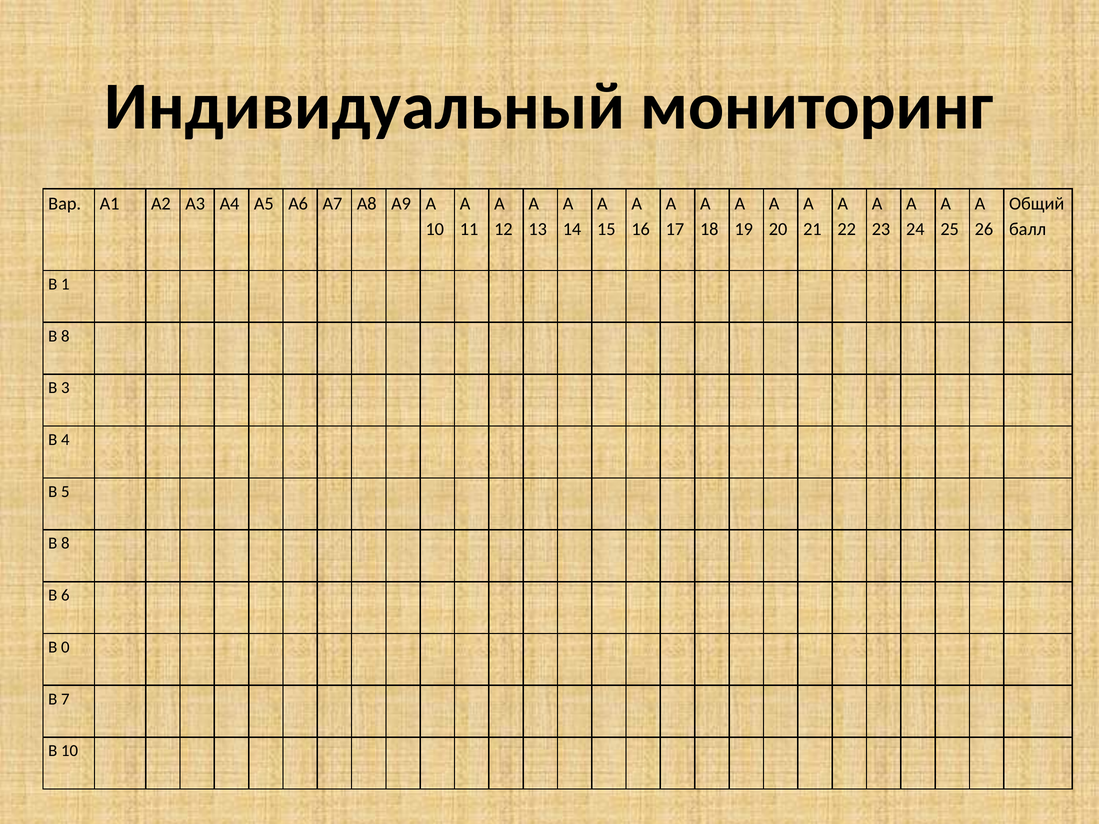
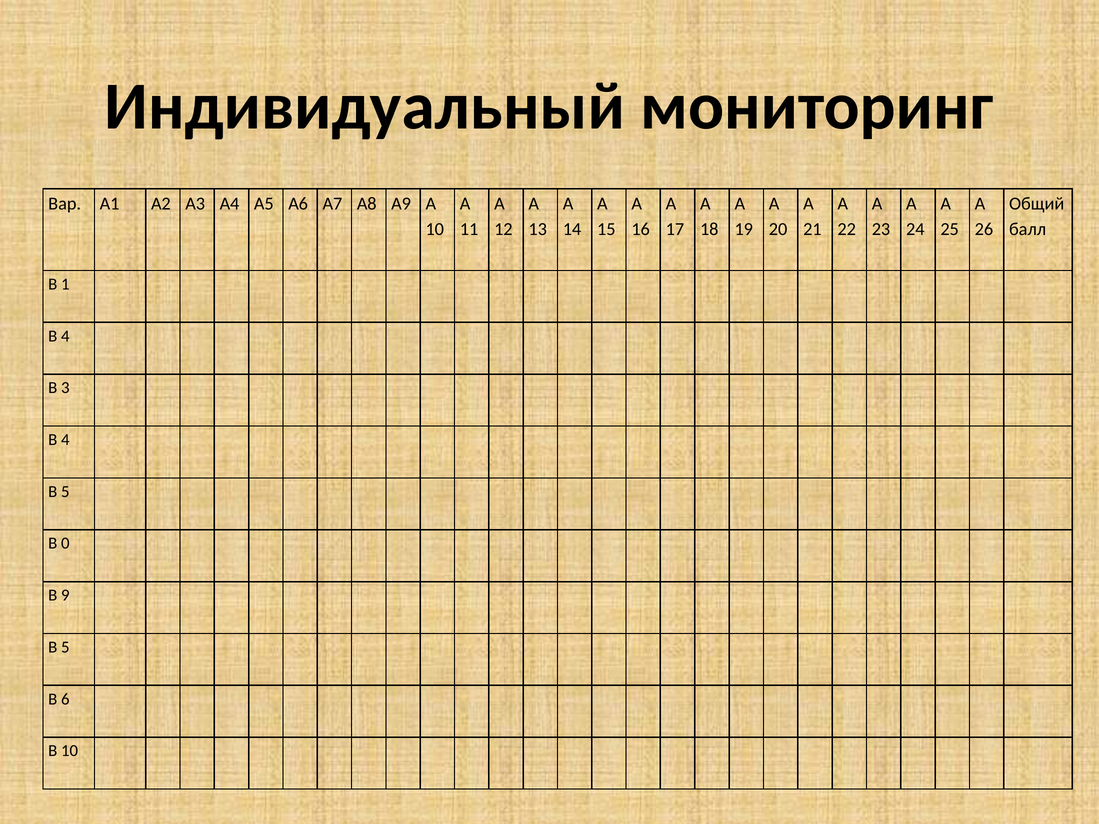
8 at (65, 336): 8 -> 4
8 at (65, 544): 8 -> 0
6: 6 -> 9
0 at (65, 647): 0 -> 5
7: 7 -> 6
